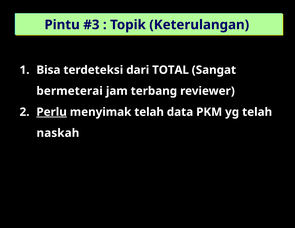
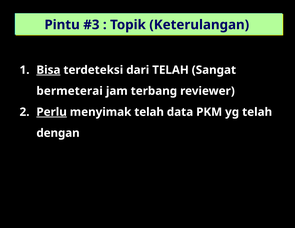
Bisa underline: none -> present
dari TOTAL: TOTAL -> TELAH
naskah: naskah -> dengan
